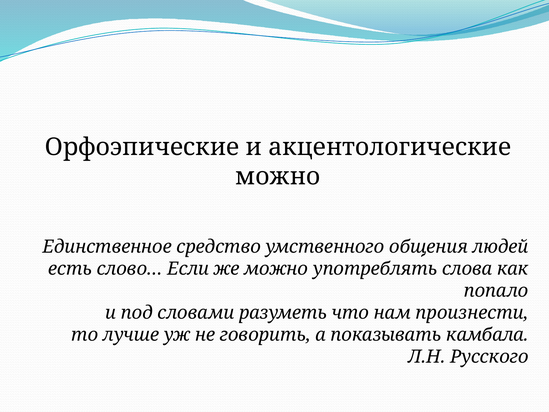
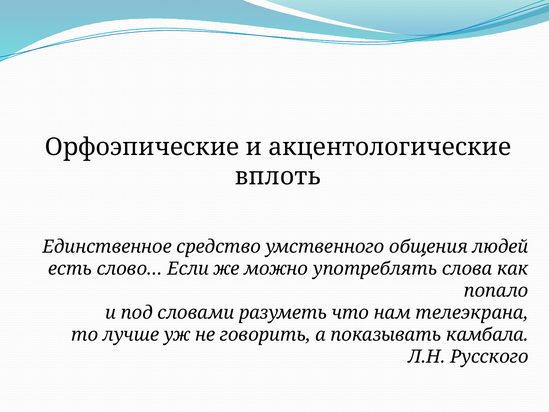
можно at (278, 176): можно -> вплоть
произнести: произнести -> телеэкрана
